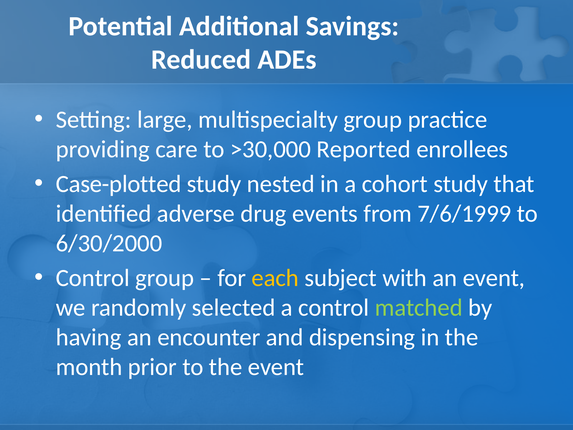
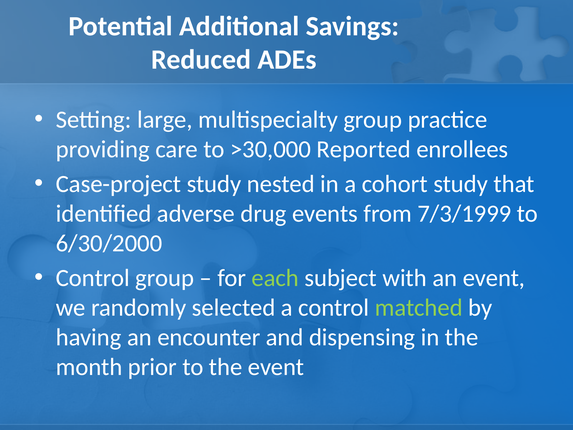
Case-plotted: Case-plotted -> Case-project
7/6/1999: 7/6/1999 -> 7/3/1999
each colour: yellow -> light green
